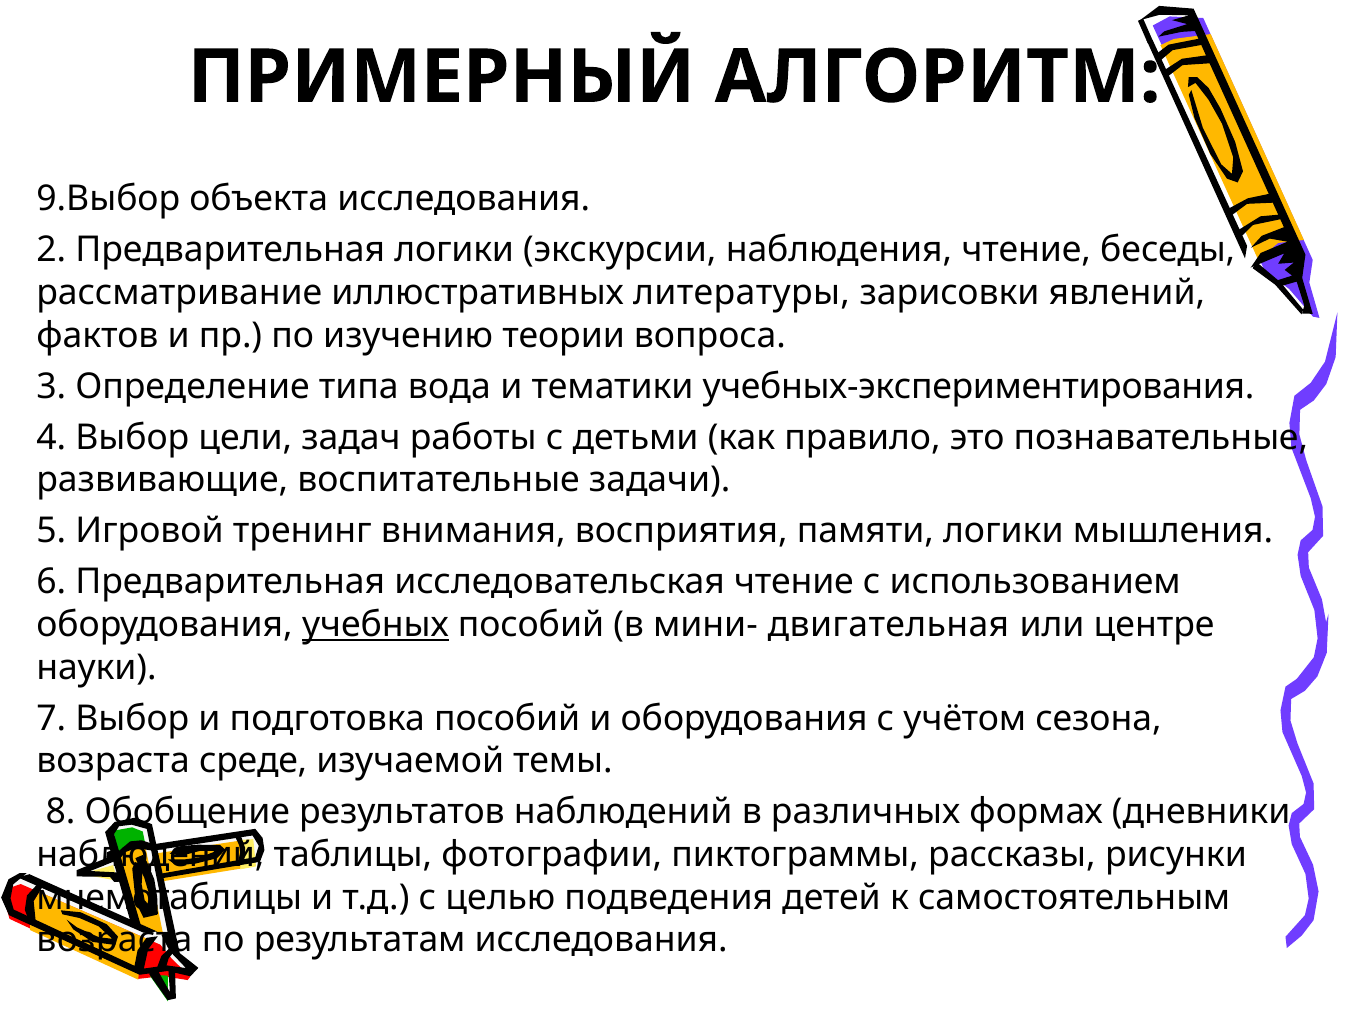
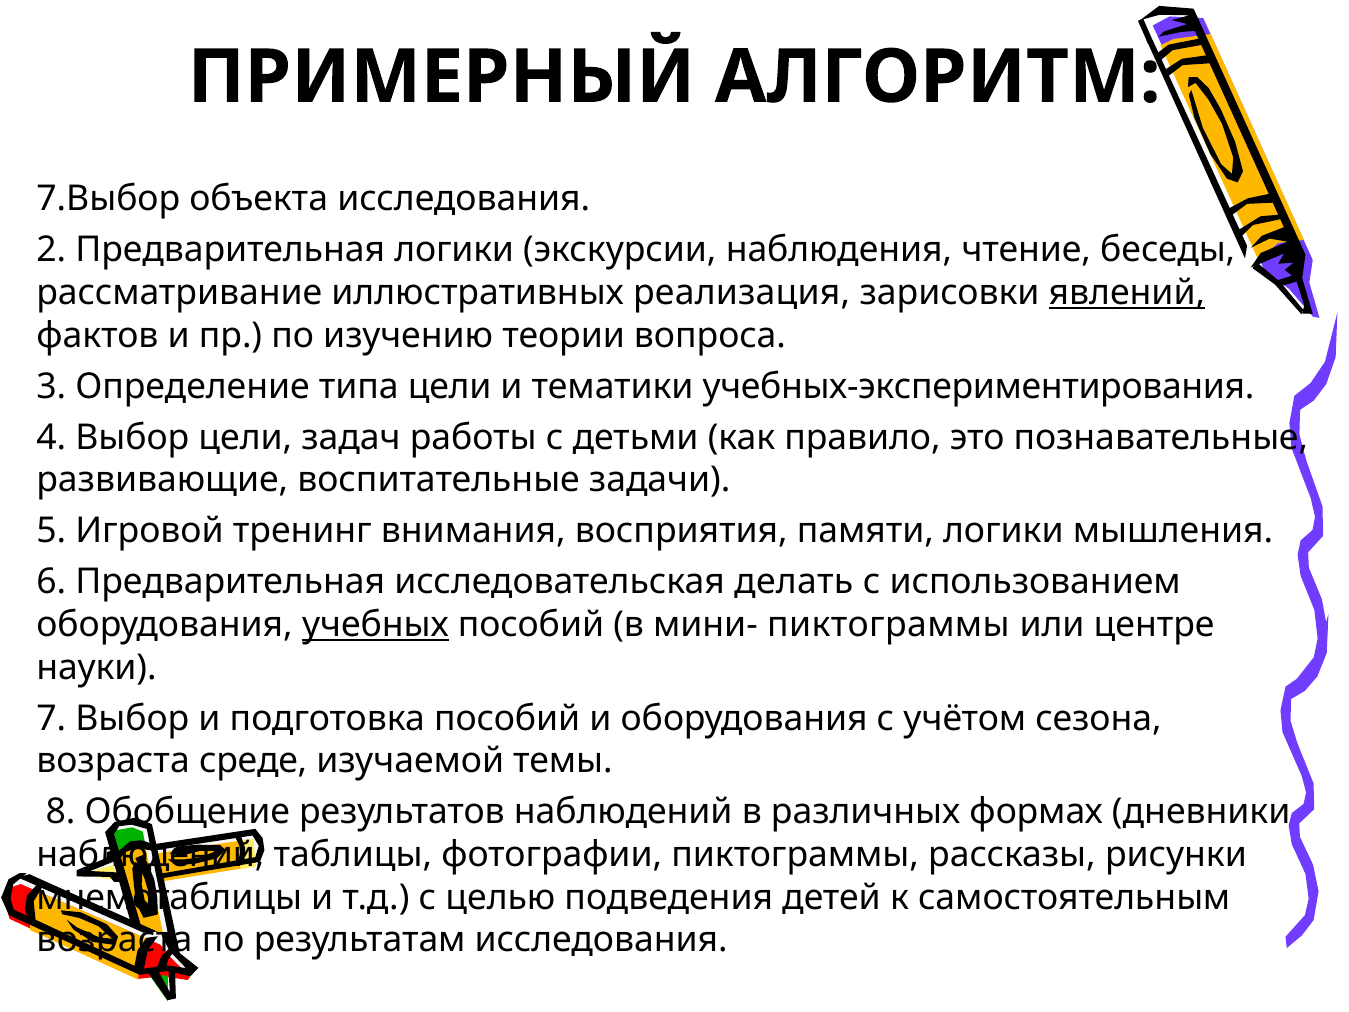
9.Выбор: 9.Выбор -> 7.Выбор
литературы: литературы -> реализация
явлений underline: none -> present
типа вода: вода -> цели
исследовательская чтение: чтение -> делать
мини- двигательная: двигательная -> пиктограммы
